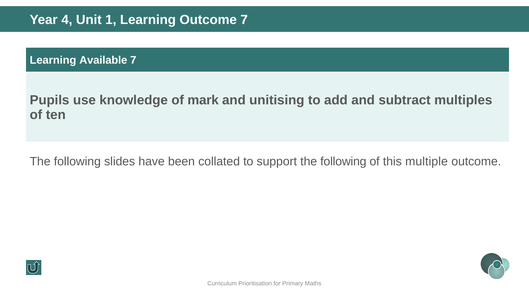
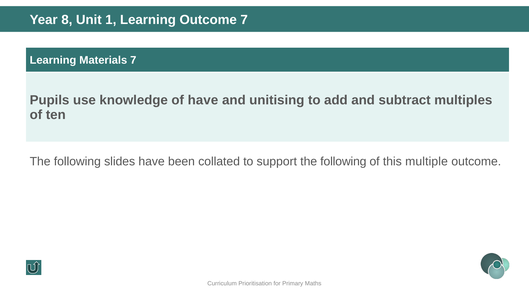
4: 4 -> 8
Available: Available -> Materials
of mark: mark -> have
